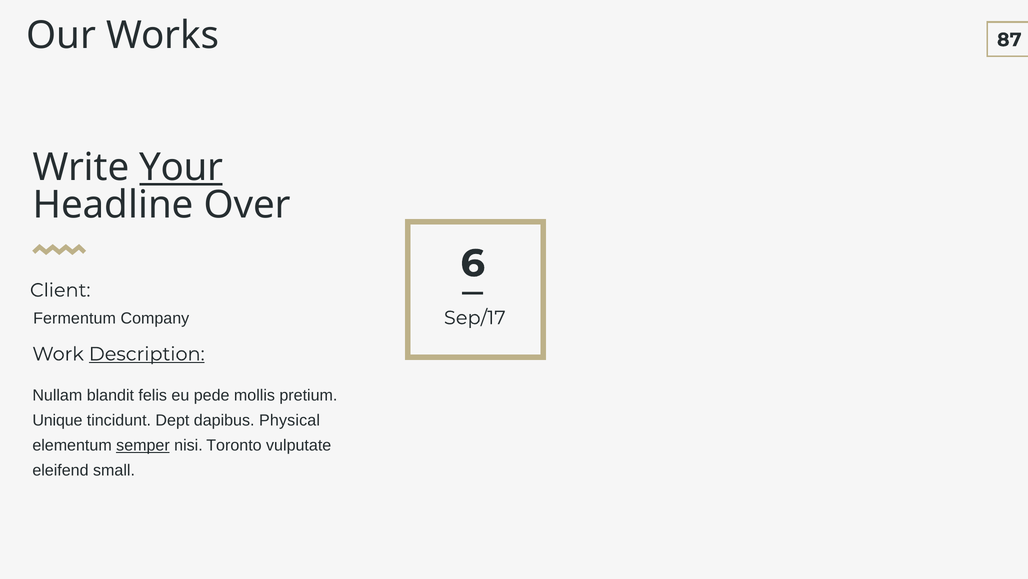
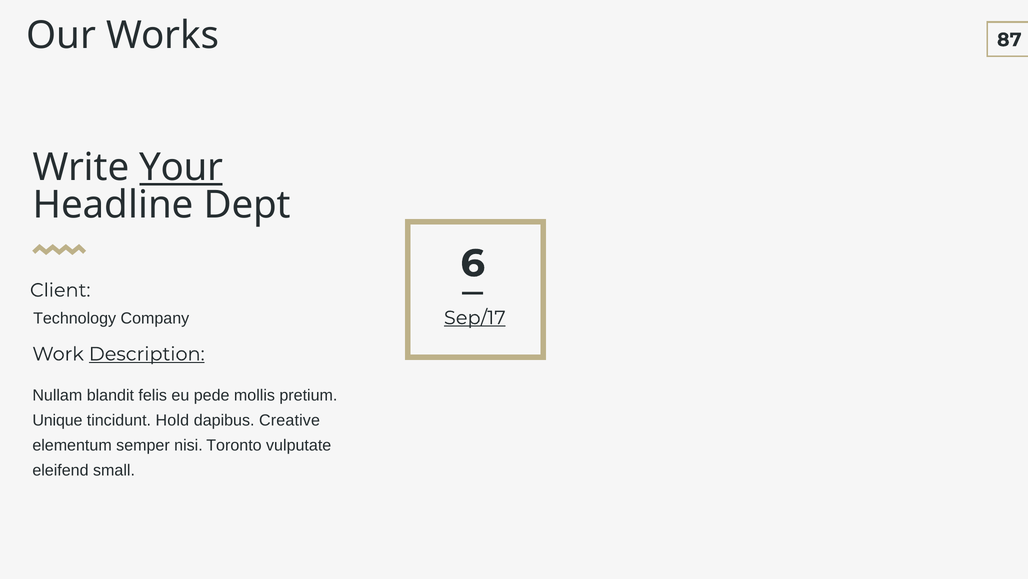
Over: Over -> Dept
Fermentum: Fermentum -> Technology
Sep/17 underline: none -> present
Dept: Dept -> Hold
Physical: Physical -> Creative
semper underline: present -> none
